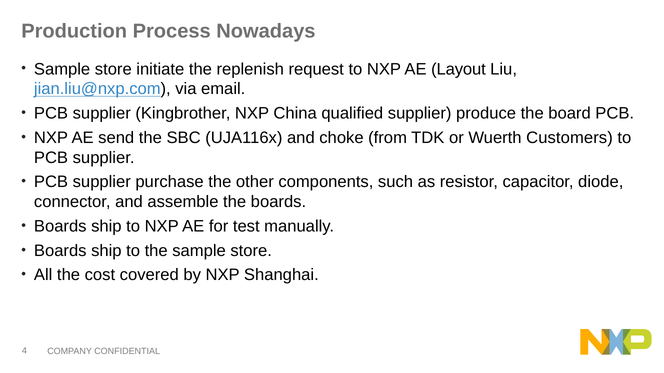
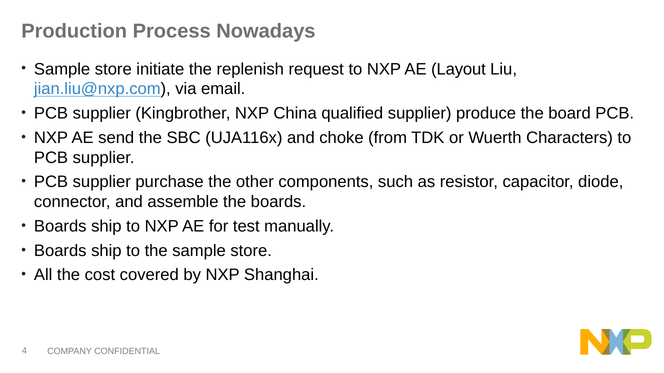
Customers: Customers -> Characters
